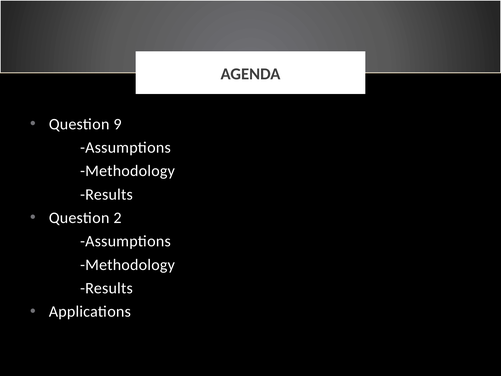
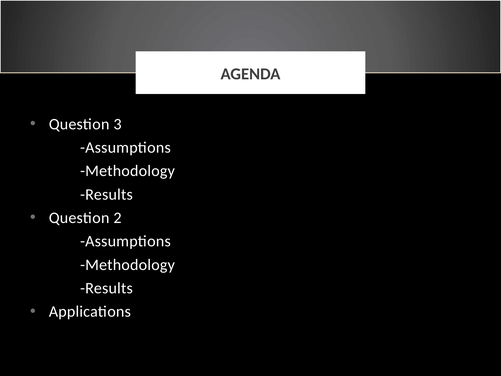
9: 9 -> 3
